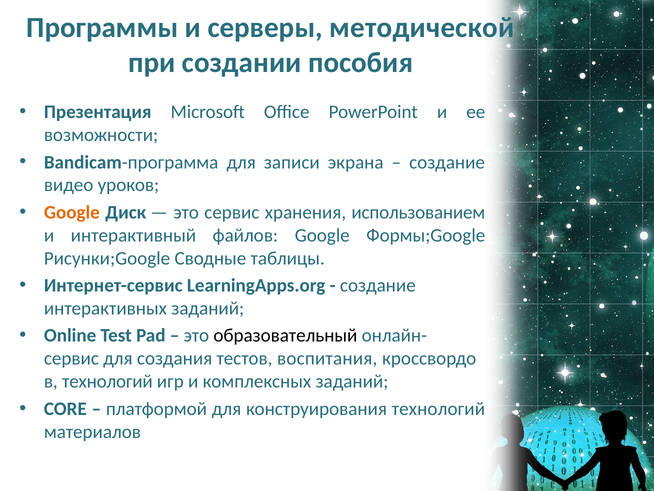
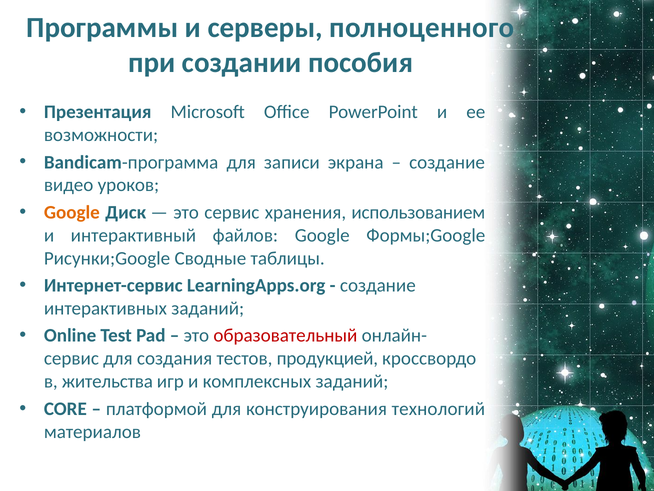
методической: методической -> полноценного
образовательный colour: black -> red
воспитания: воспитания -> продукцией
технологий at (107, 381): технологий -> жительства
